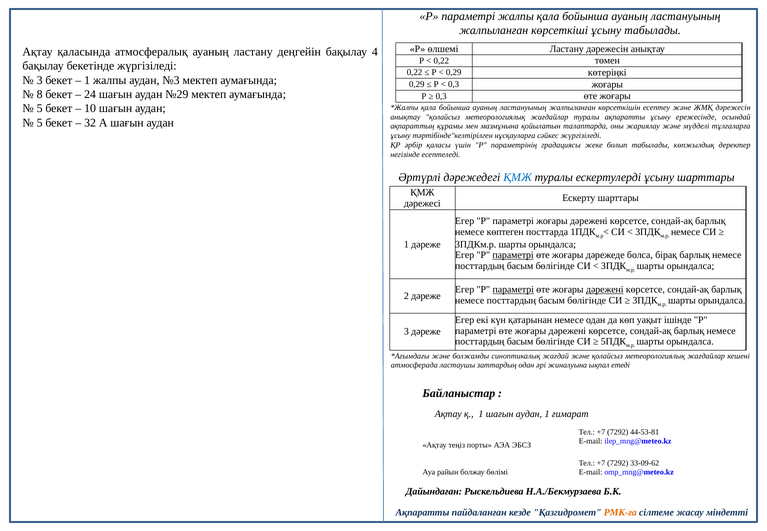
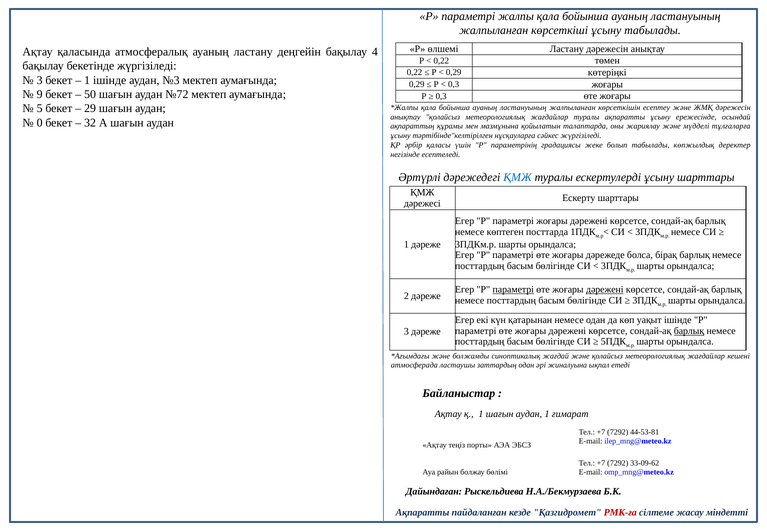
1 жалпы: жалпы -> ішінде
8: 8 -> 9
24: 24 -> 50
№29: №29 -> №72
10: 10 -> 29
5 at (40, 123): 5 -> 0
параметрі at (513, 255) underline: present -> none
барлық at (689, 331) underline: none -> present
РМК-ға colour: orange -> red
